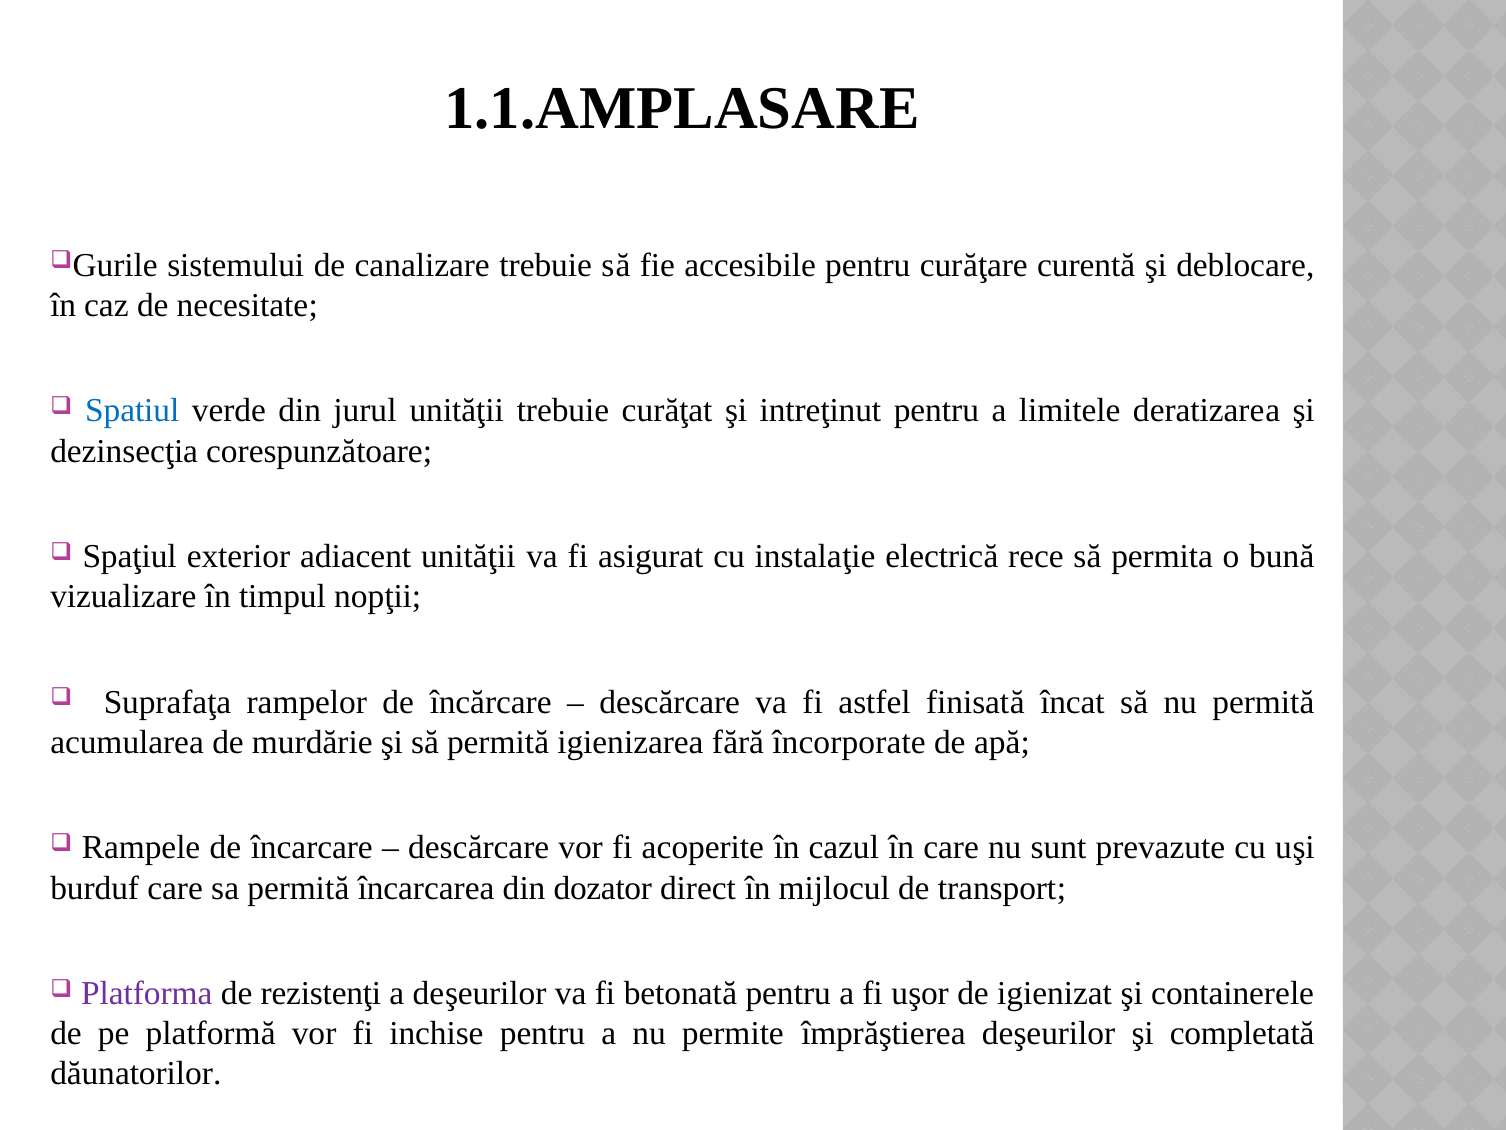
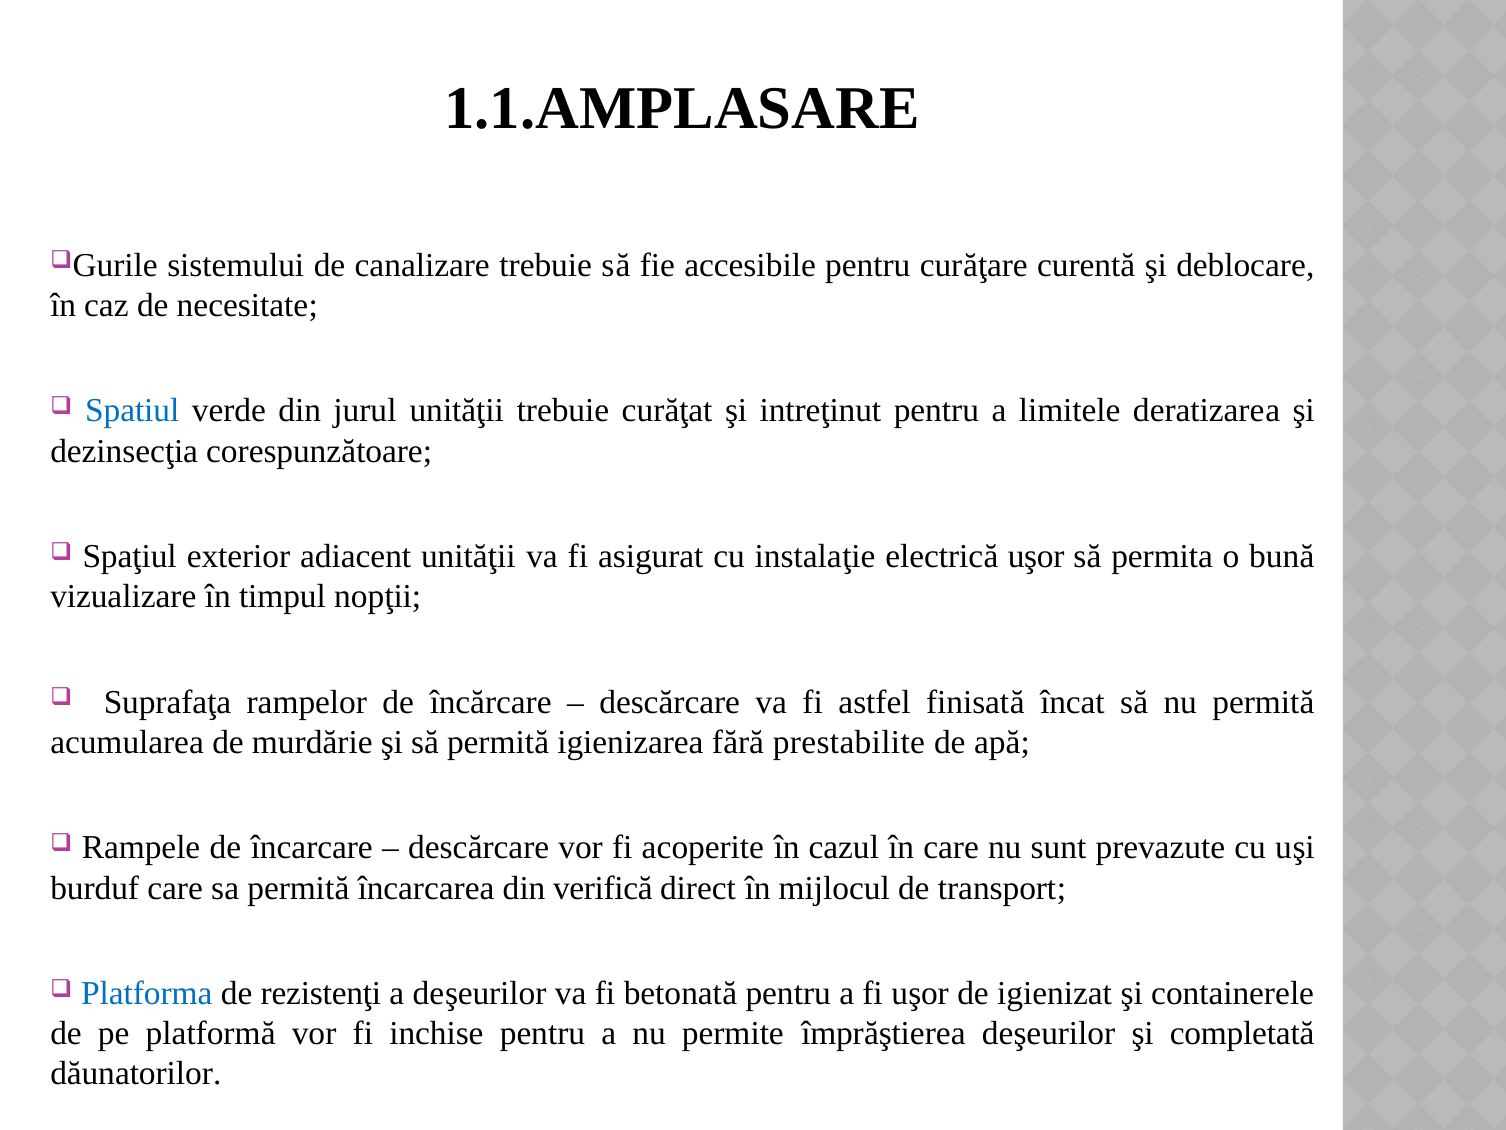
electrică rece: rece -> uşor
încorporate: încorporate -> prestabilite
dozator: dozator -> verifică
Platforma colour: purple -> blue
